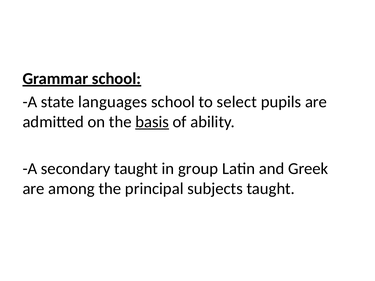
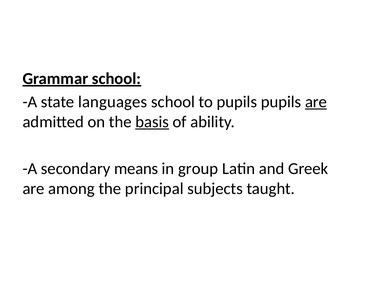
to select: select -> pupils
are at (316, 102) underline: none -> present
secondary taught: taught -> means
